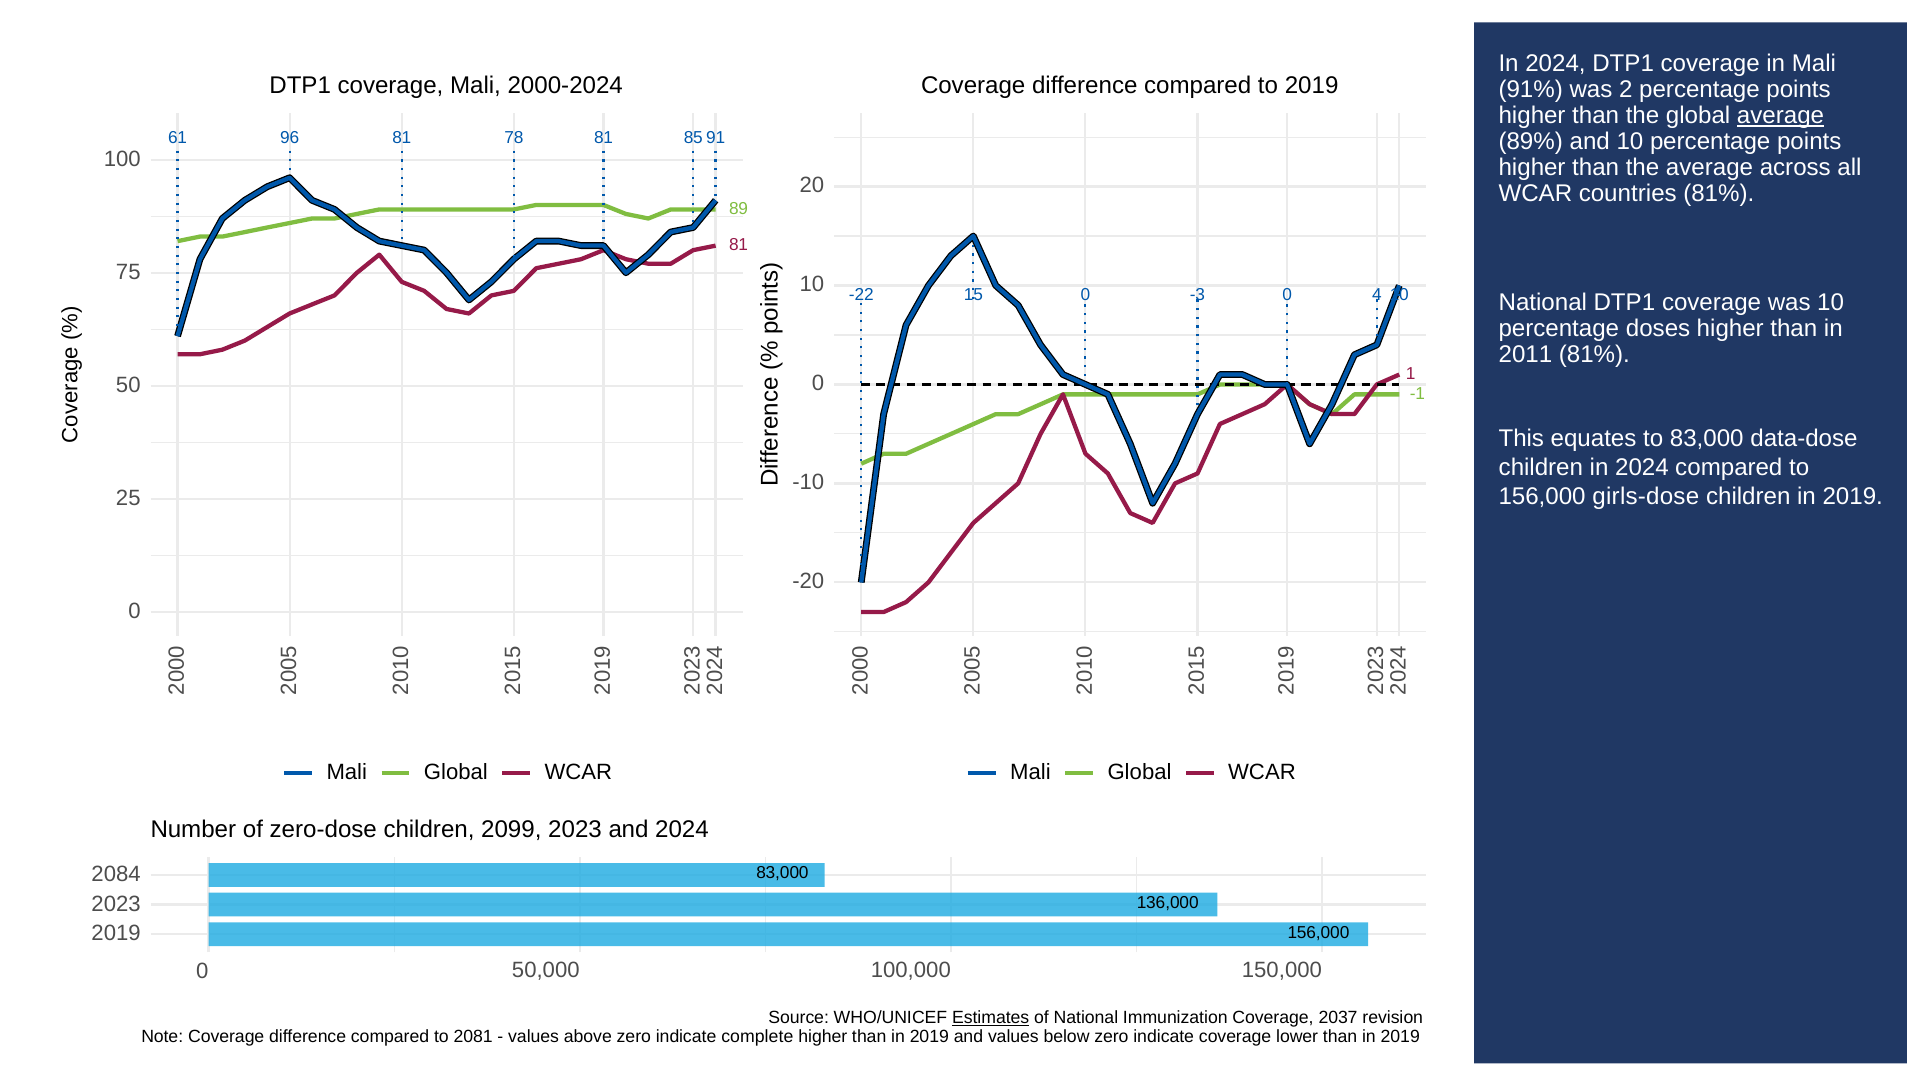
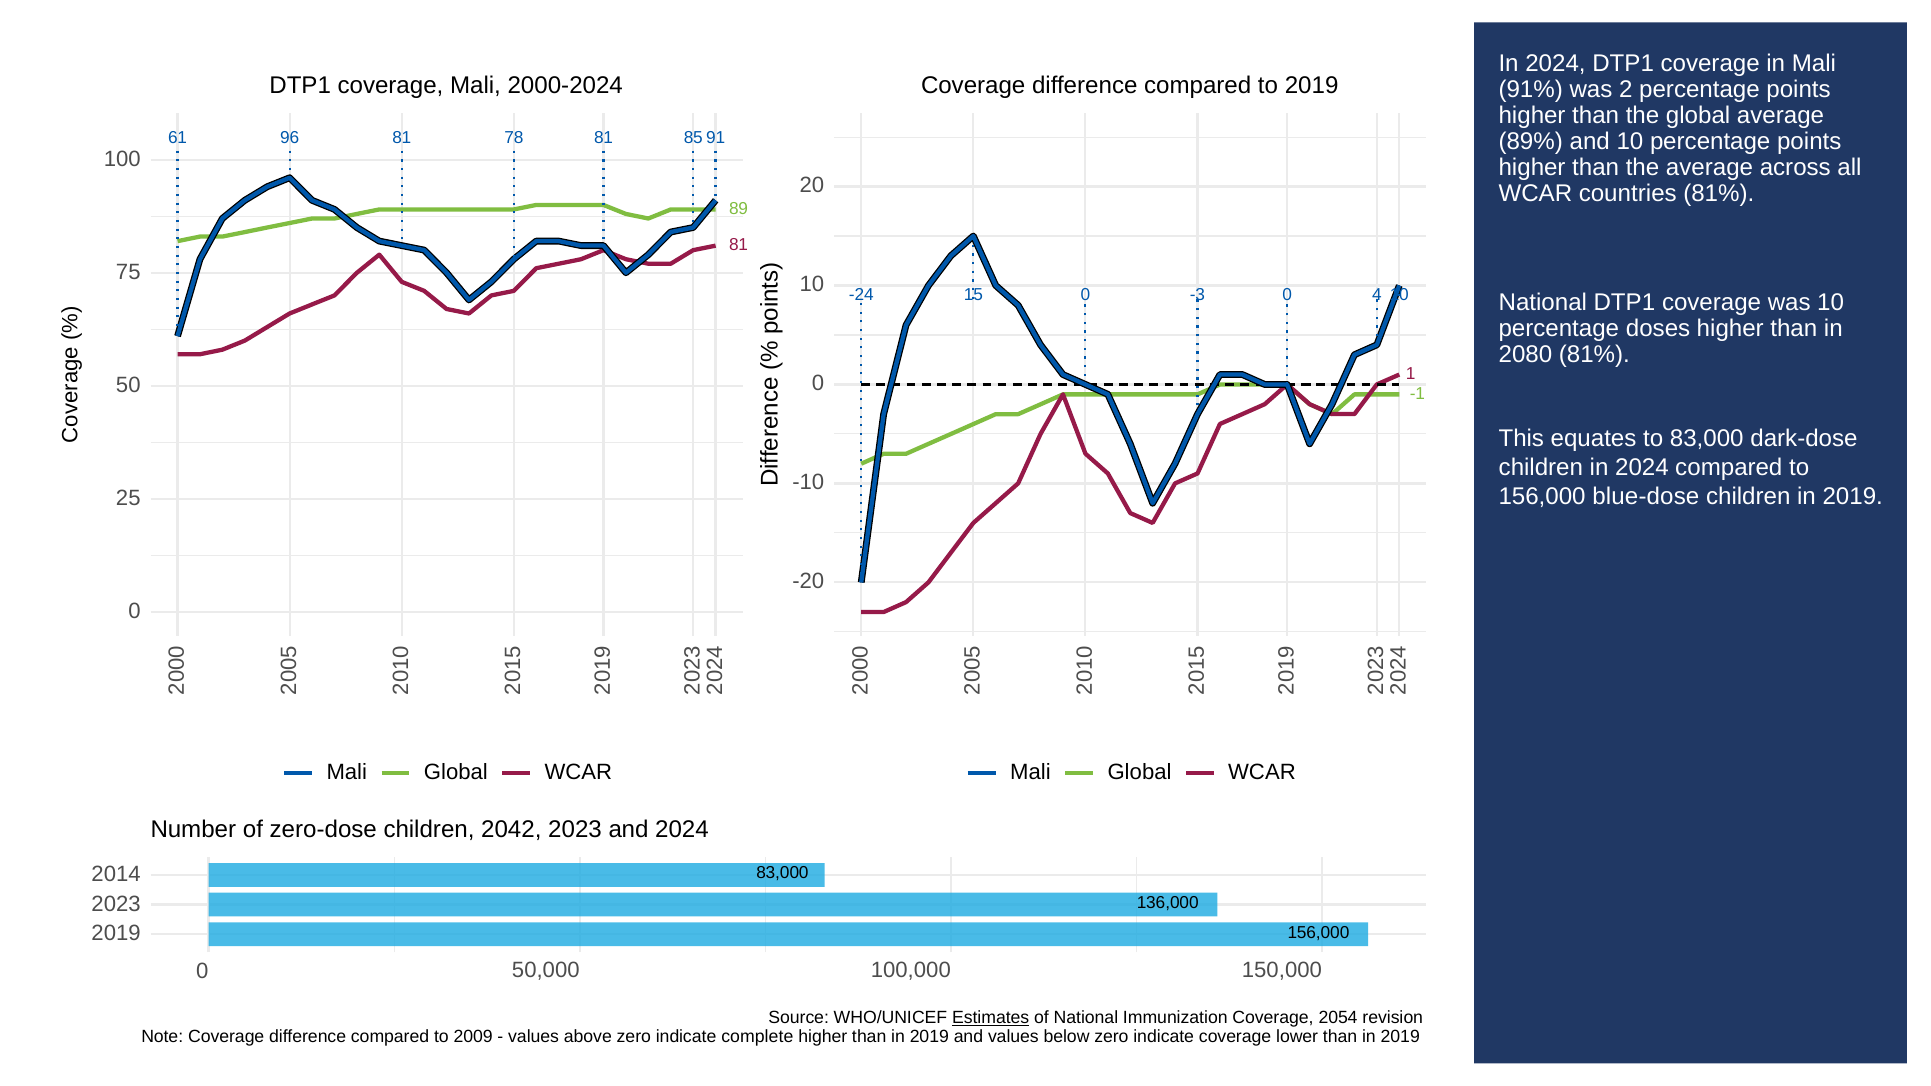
average at (1781, 116) underline: present -> none
-22: -22 -> -24
2011: 2011 -> 2080
data-dose: data-dose -> dark-dose
girls-dose: girls-dose -> blue-dose
2099: 2099 -> 2042
2084: 2084 -> 2014
2037: 2037 -> 2054
2081: 2081 -> 2009
